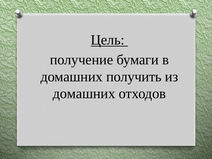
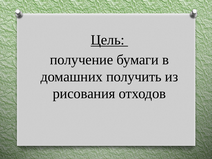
домашних at (84, 94): домашних -> рисования
